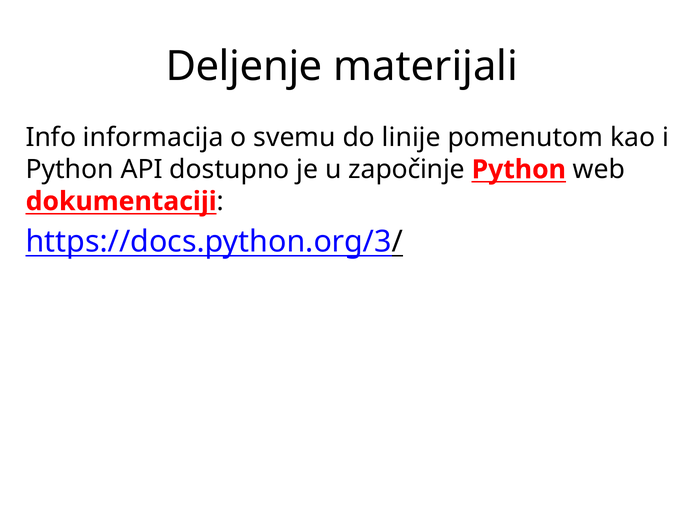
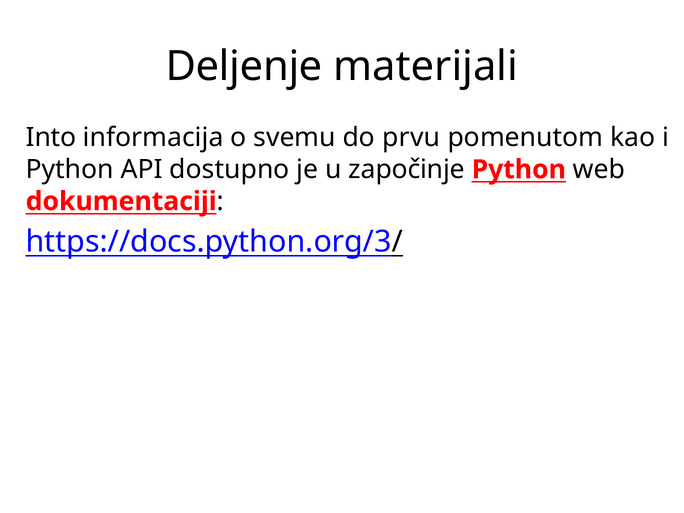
Info: Info -> Into
linije: linije -> prvu
